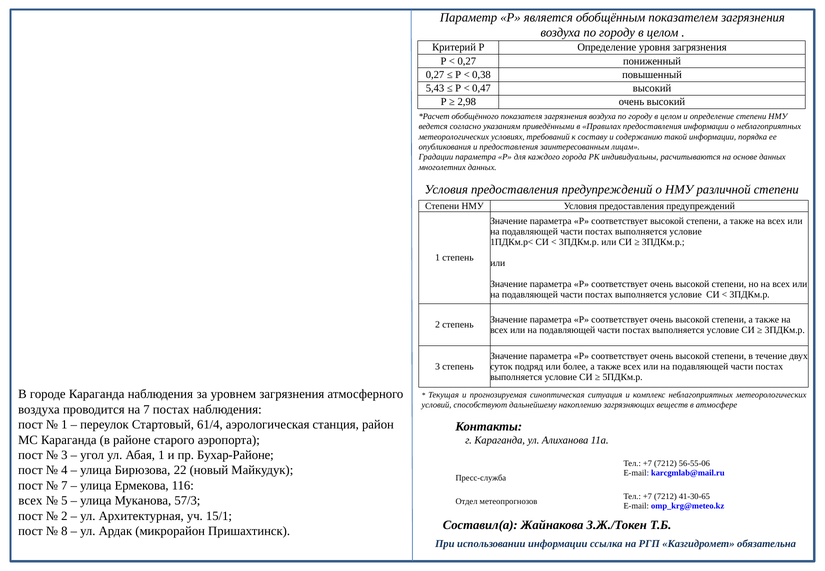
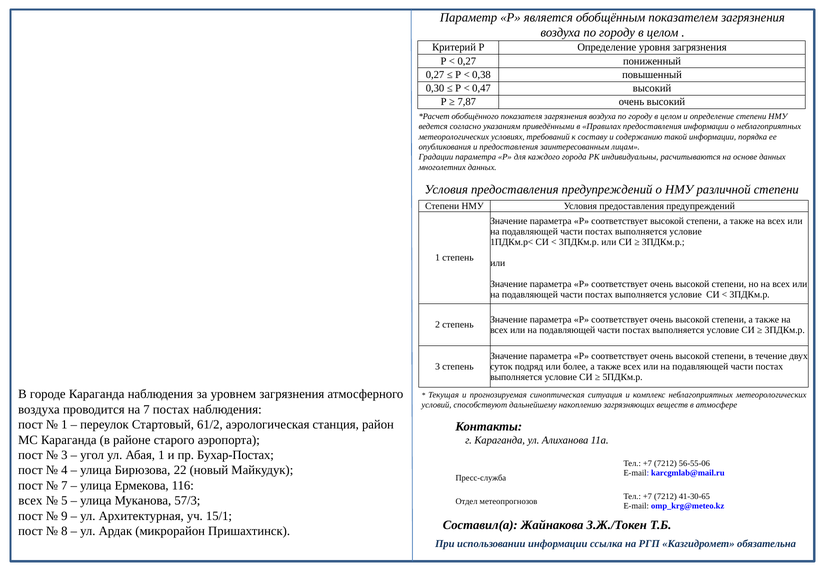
5,43: 5,43 -> 0,30
2,98: 2,98 -> 7,87
61/4: 61/4 -> 61/2
Бухар-Районе: Бухар-Районе -> Бухар-Постах
2 at (64, 516): 2 -> 9
